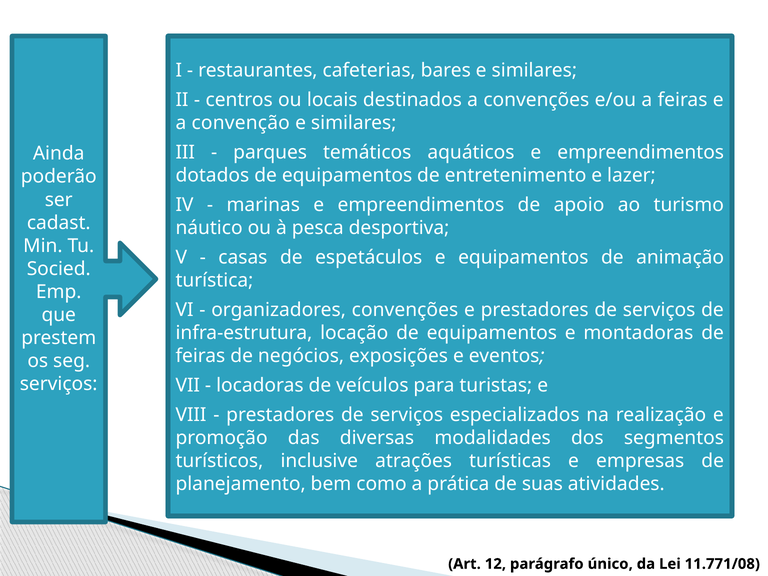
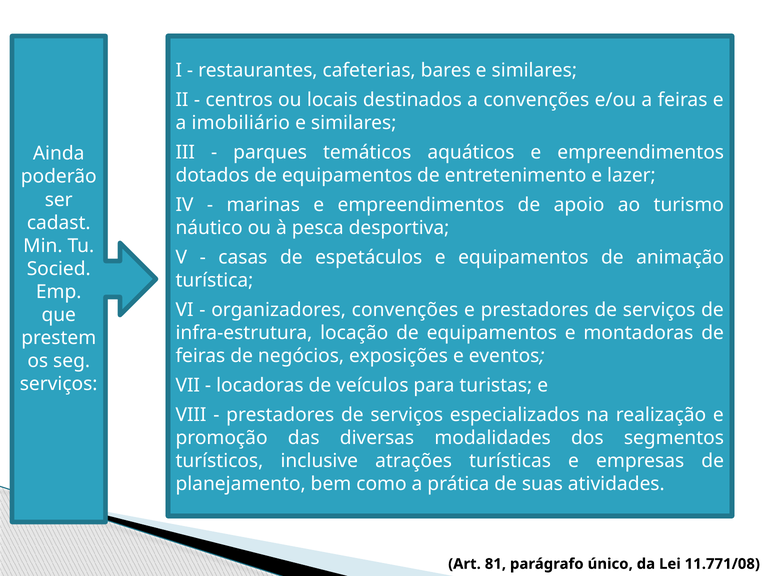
convenção: convenção -> imobiliário
12: 12 -> 81
